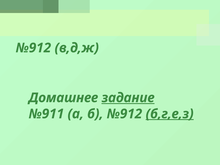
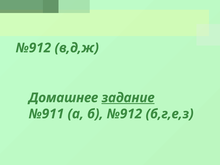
б,г,е,з underline: present -> none
